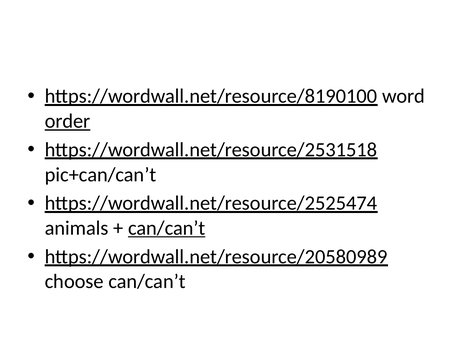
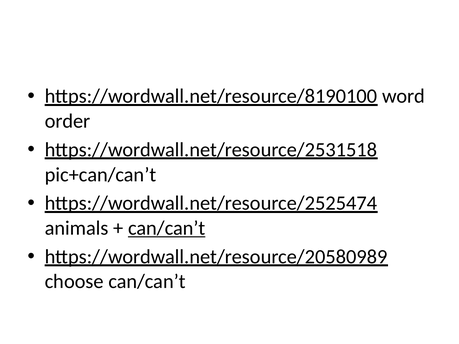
order underline: present -> none
